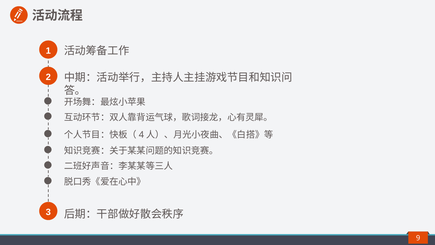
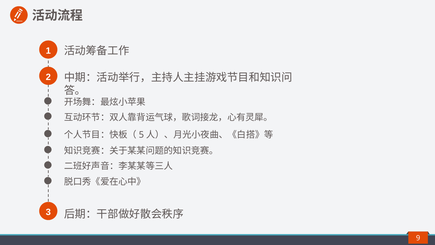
4: 4 -> 5
